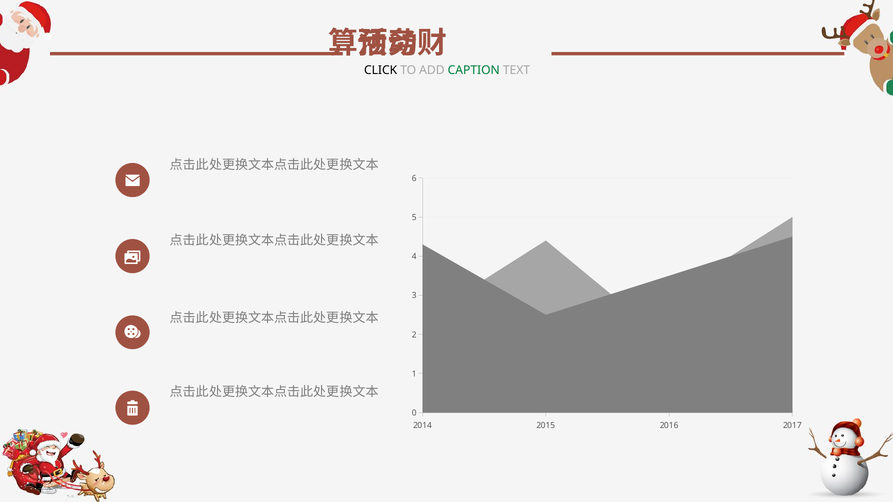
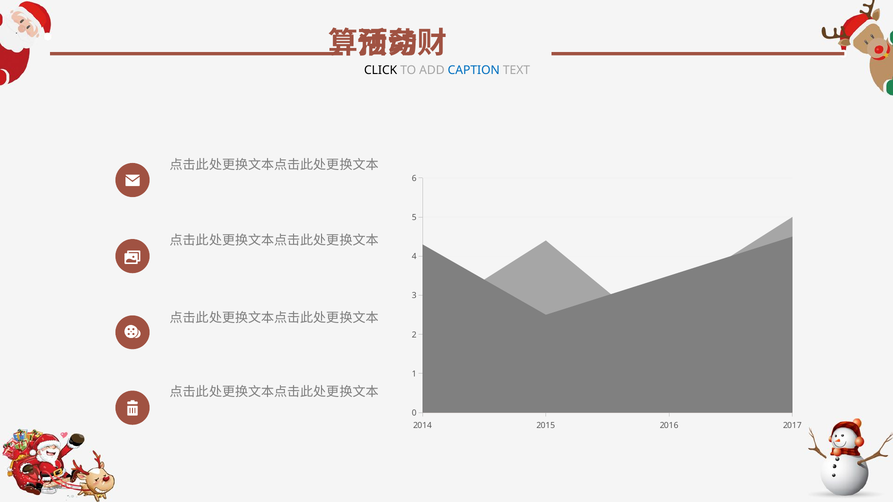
CAPTION colour: green -> blue
